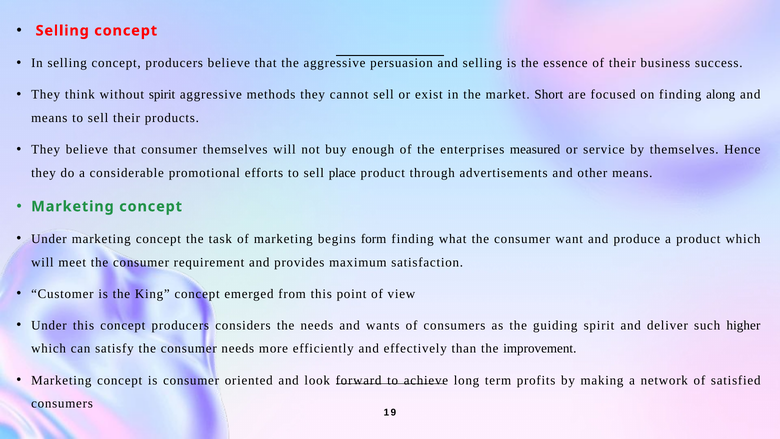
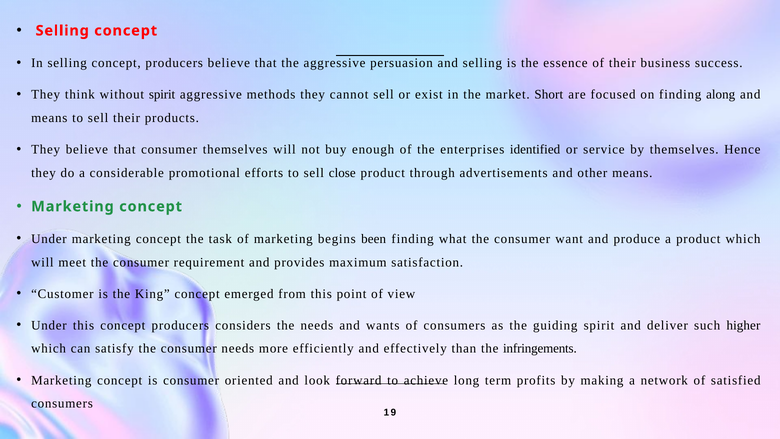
measured: measured -> identified
place: place -> close
form: form -> been
improvement: improvement -> infringements
